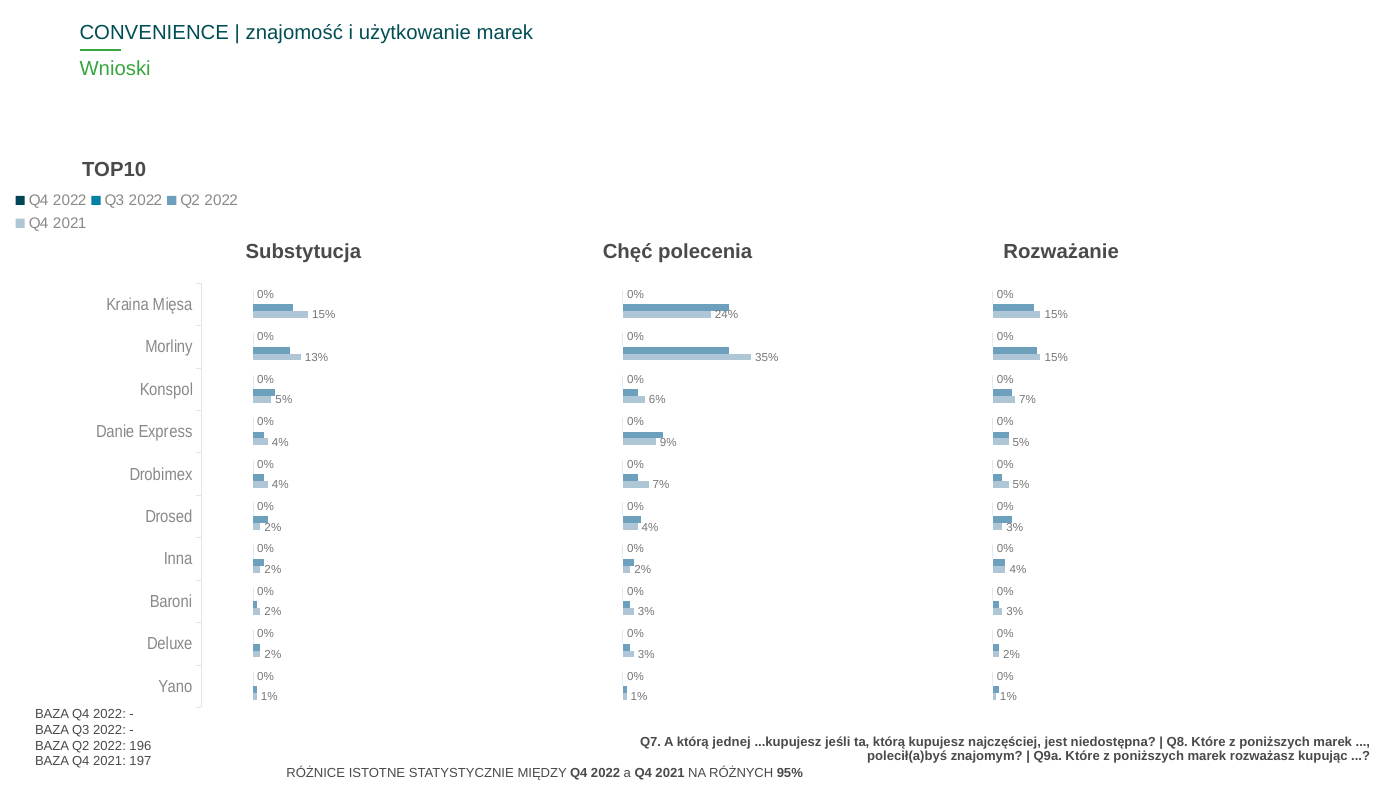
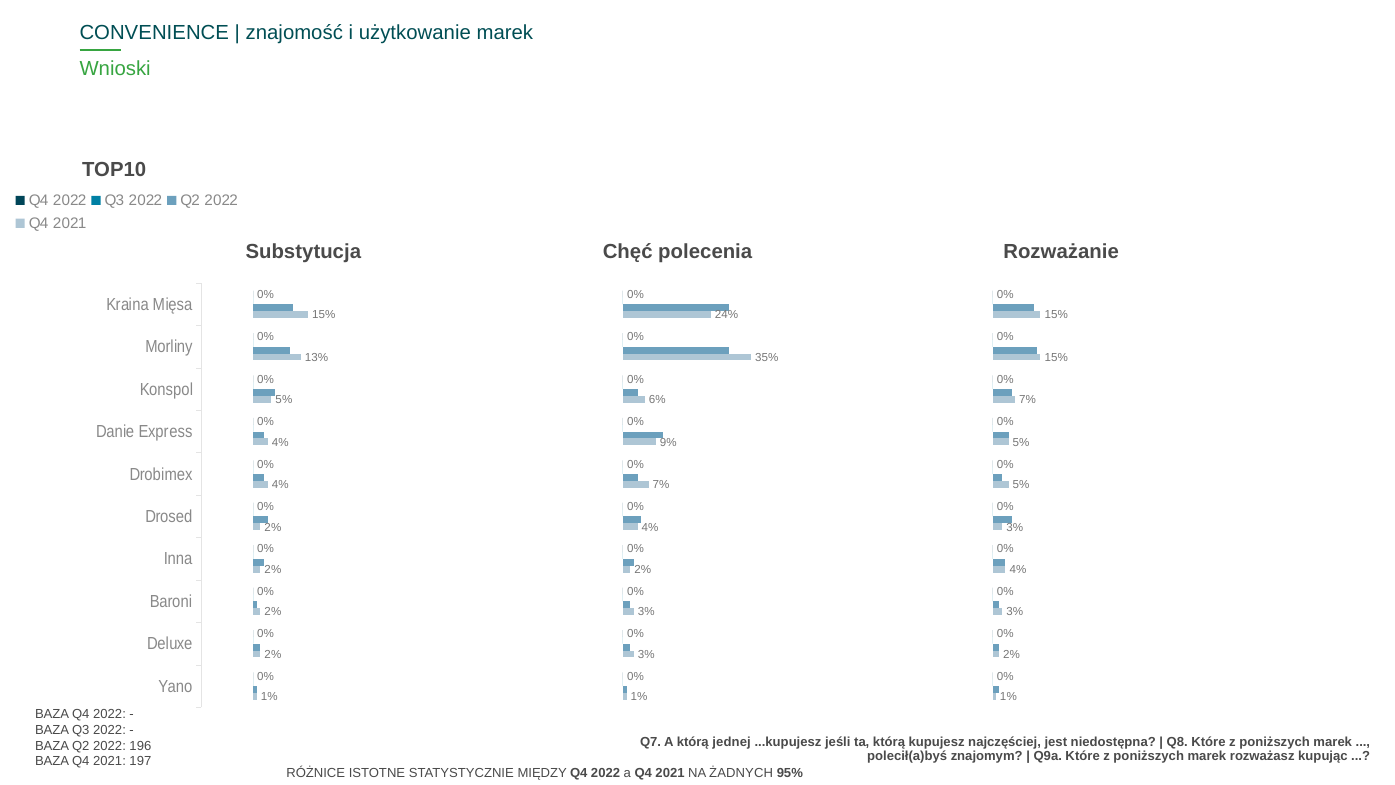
RÓŻNYCH: RÓŻNYCH -> ŻADNYCH
